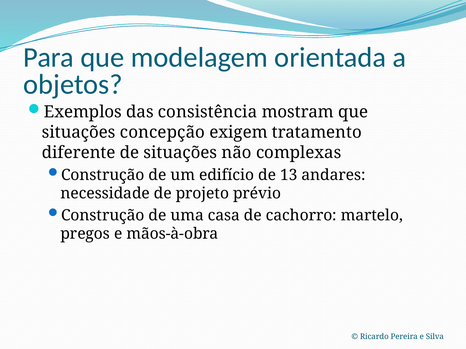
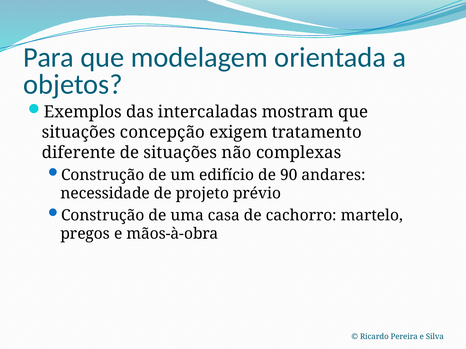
consistência: consistência -> intercaladas
13: 13 -> 90
